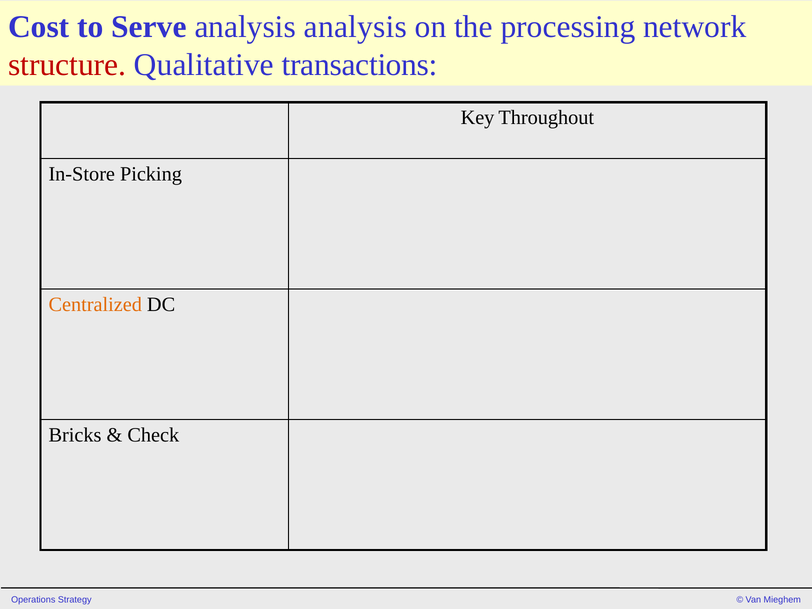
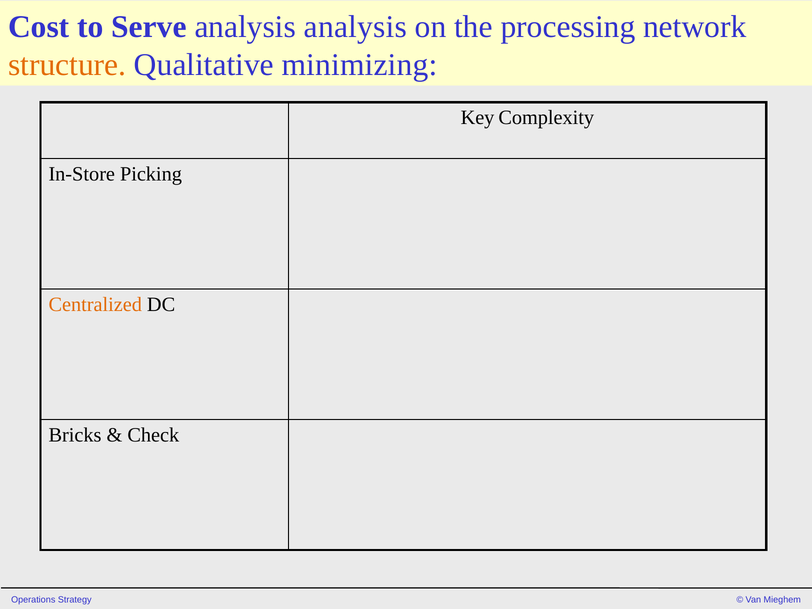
structure colour: red -> orange
transactions: transactions -> minimizing
Throughout: Throughout -> Complexity
